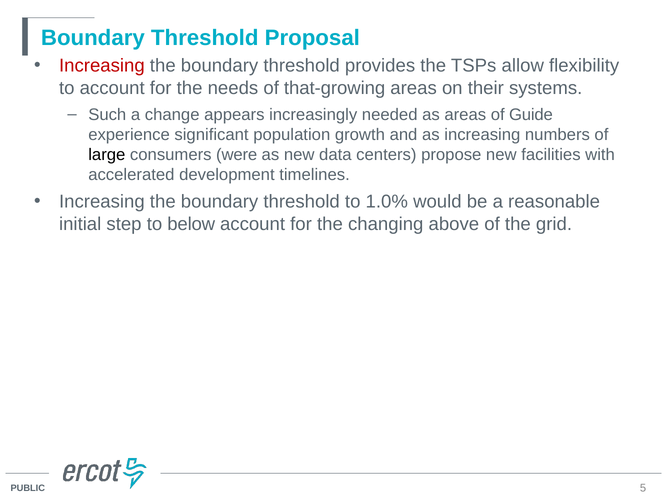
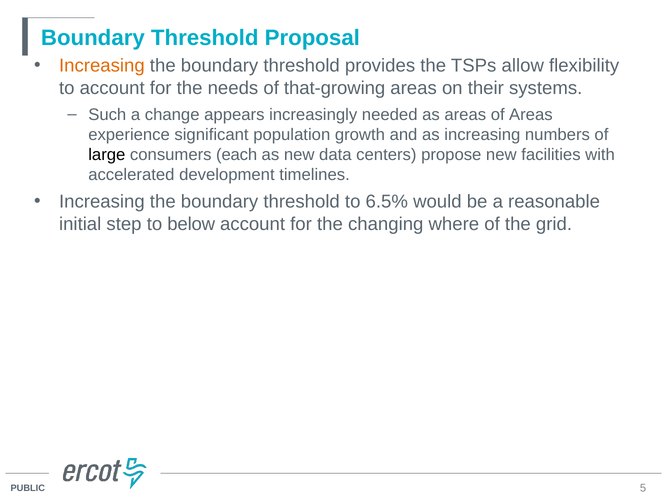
Increasing at (102, 66) colour: red -> orange
of Guide: Guide -> Areas
were: were -> each
1.0%: 1.0% -> 6.5%
above: above -> where
